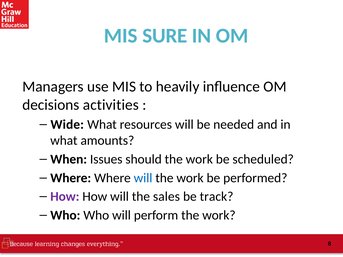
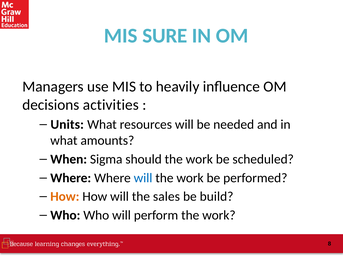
Wide: Wide -> Units
Issues: Issues -> Sigma
How at (65, 197) colour: purple -> orange
track: track -> build
